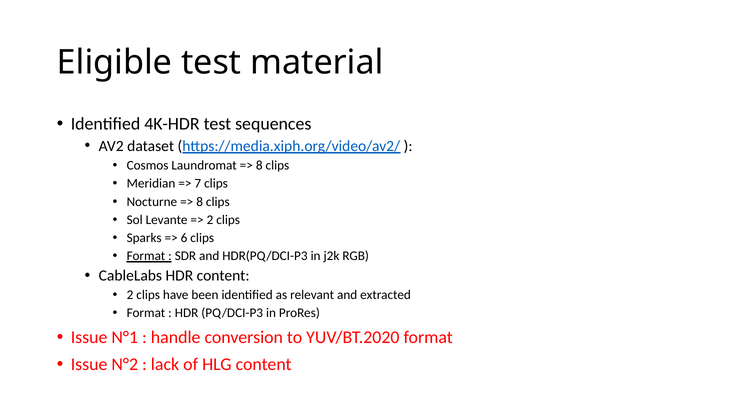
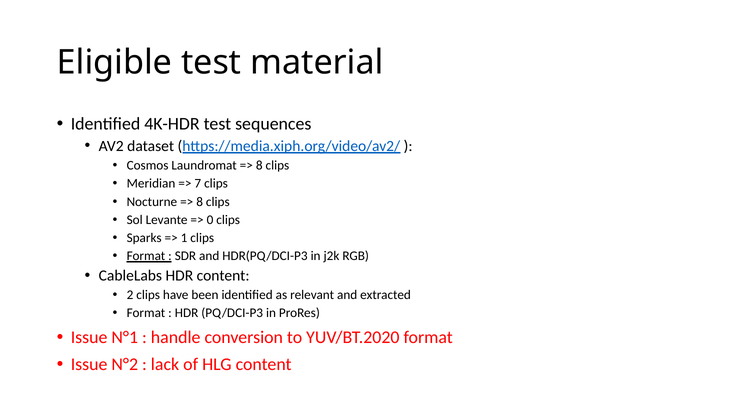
2 at (210, 220): 2 -> 0
6: 6 -> 1
